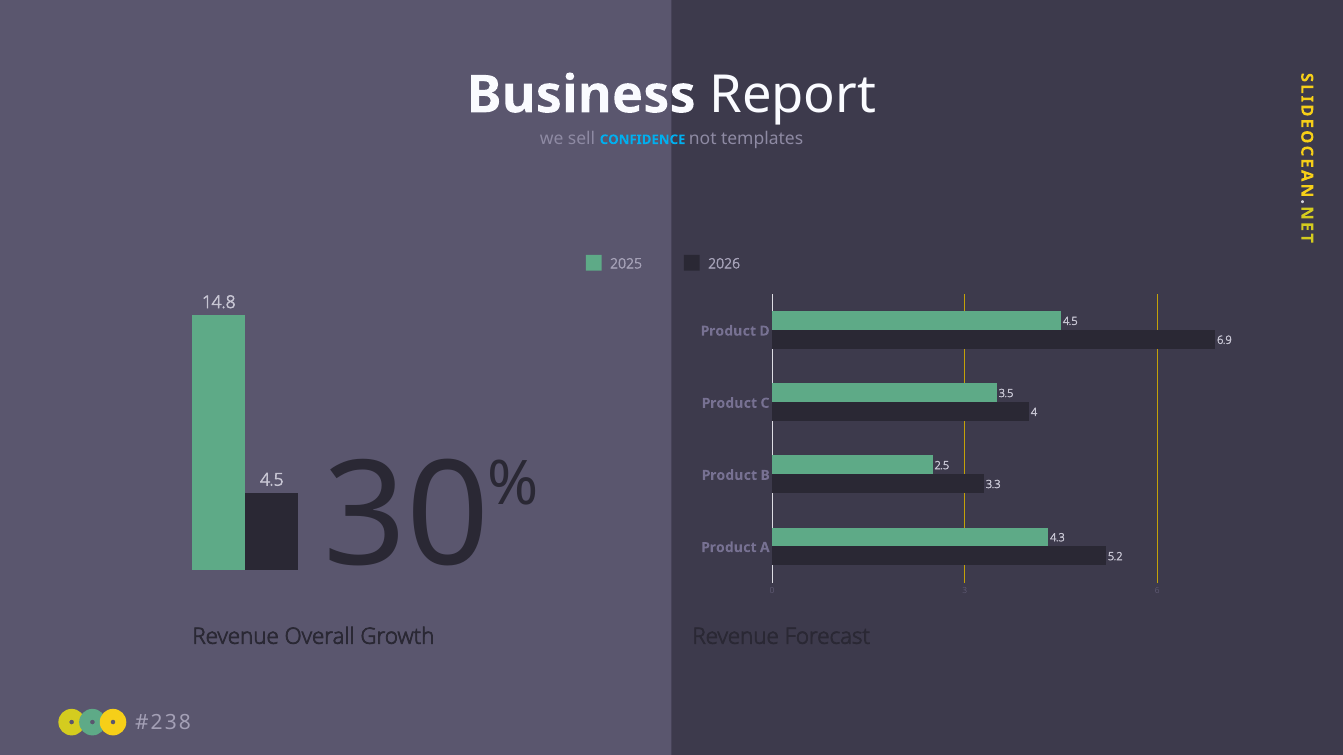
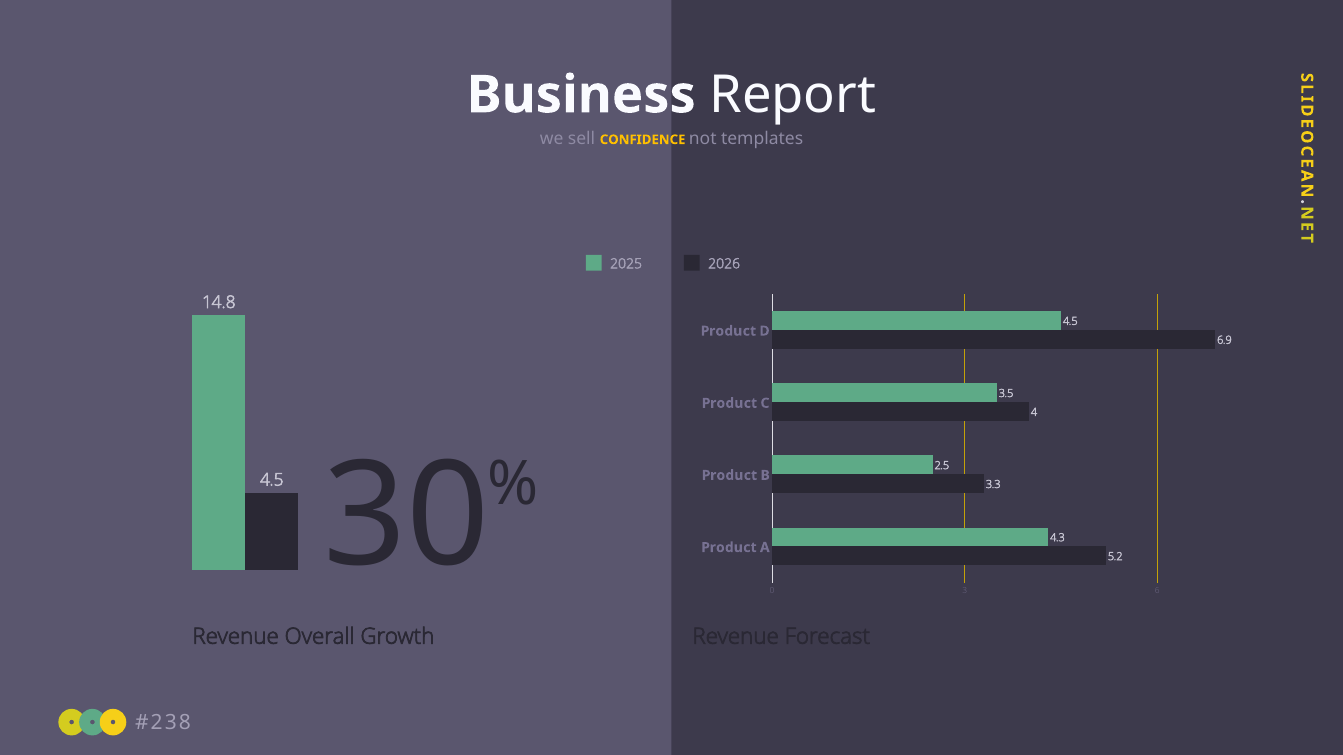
CONFIDENCE colour: light blue -> yellow
